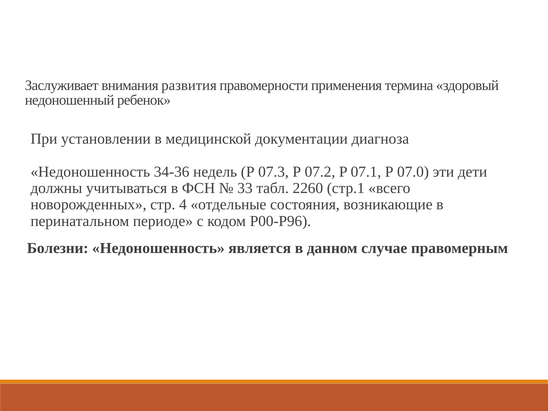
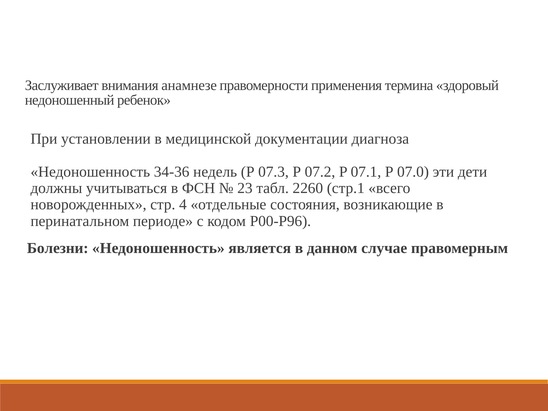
развития: развития -> анамнезе
33: 33 -> 23
